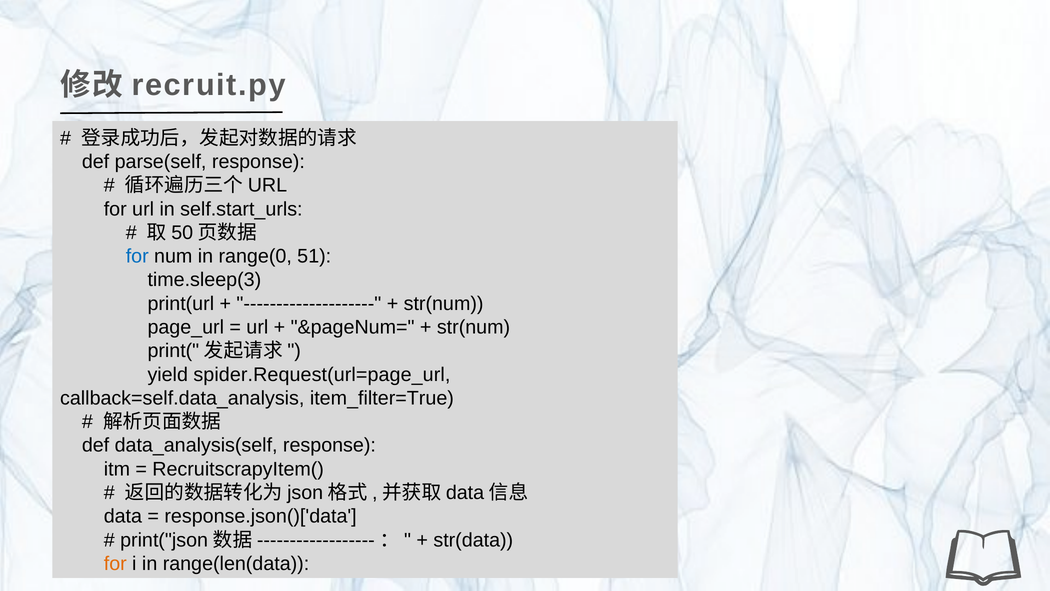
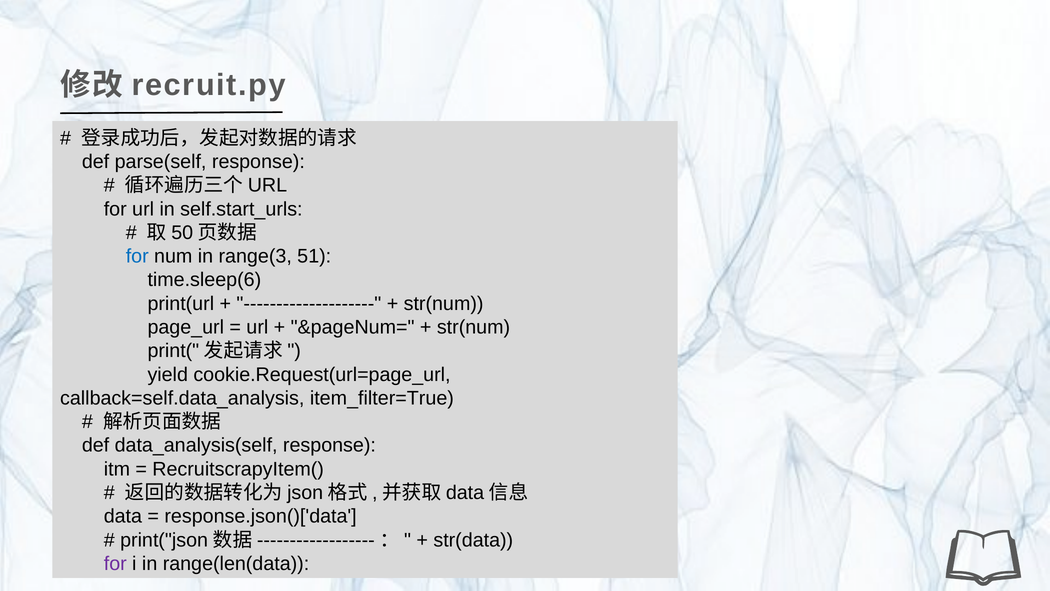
range(0: range(0 -> range(3
time.sleep(3: time.sleep(3 -> time.sleep(6
spider.Request(url=page_url: spider.Request(url=page_url -> cookie.Request(url=page_url
for at (115, 563) colour: orange -> purple
